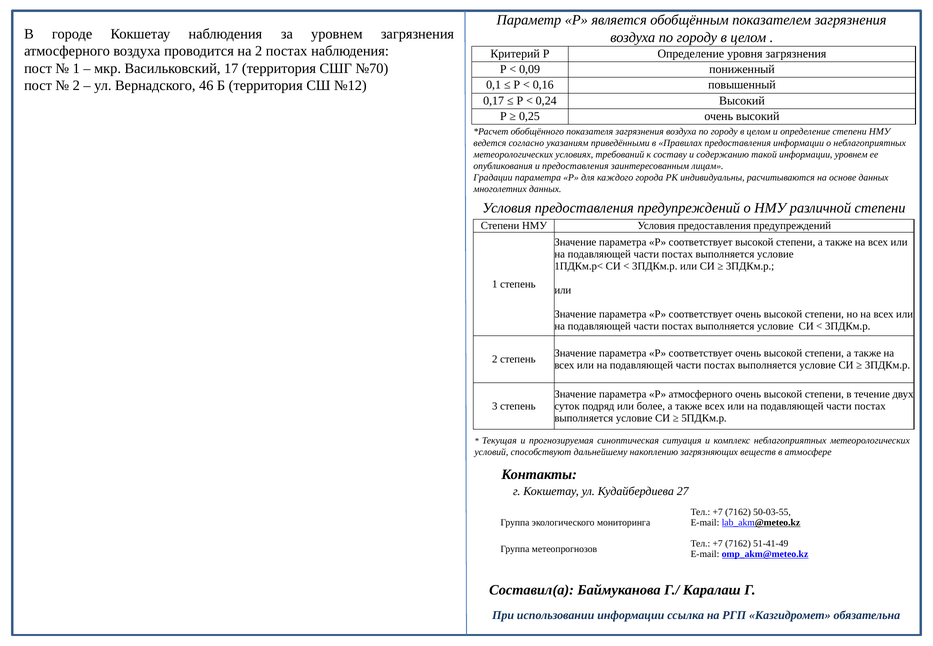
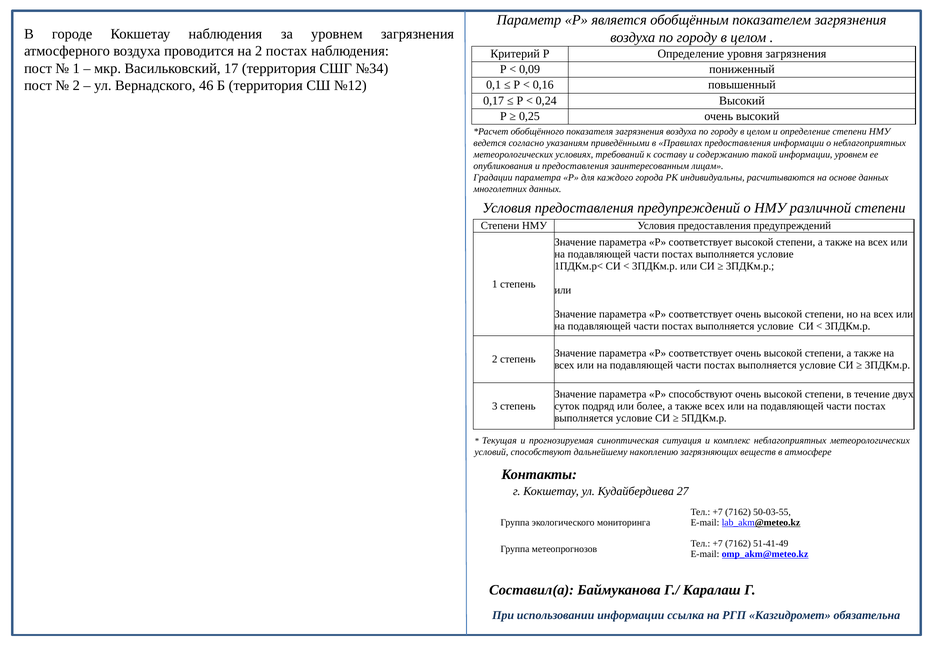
№70: №70 -> №34
Р атмосферного: атмосферного -> способствуют
